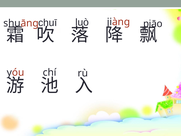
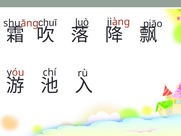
luò underline: none -> present
